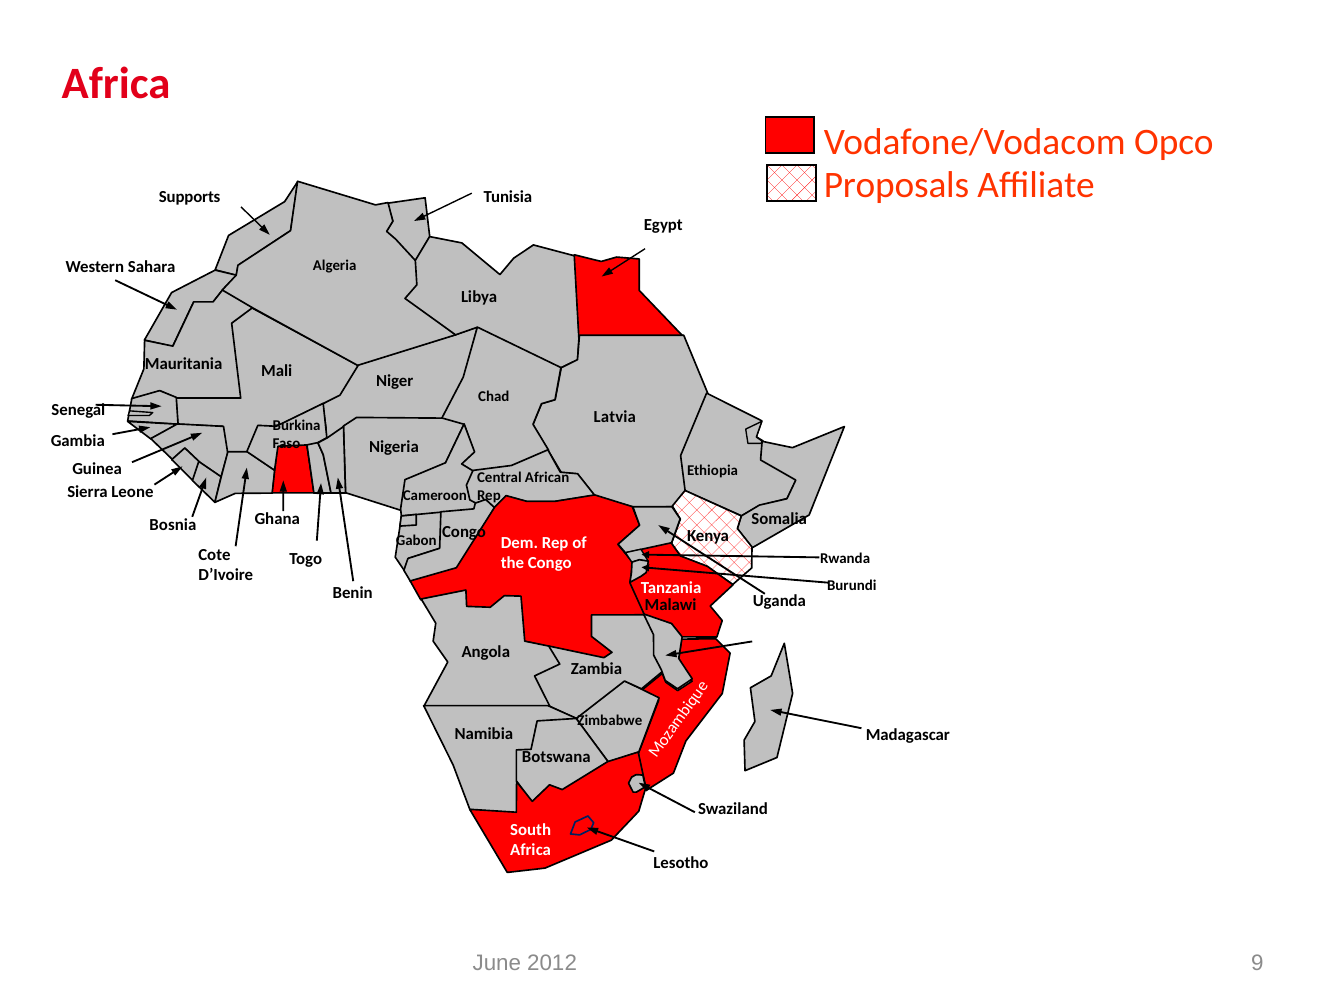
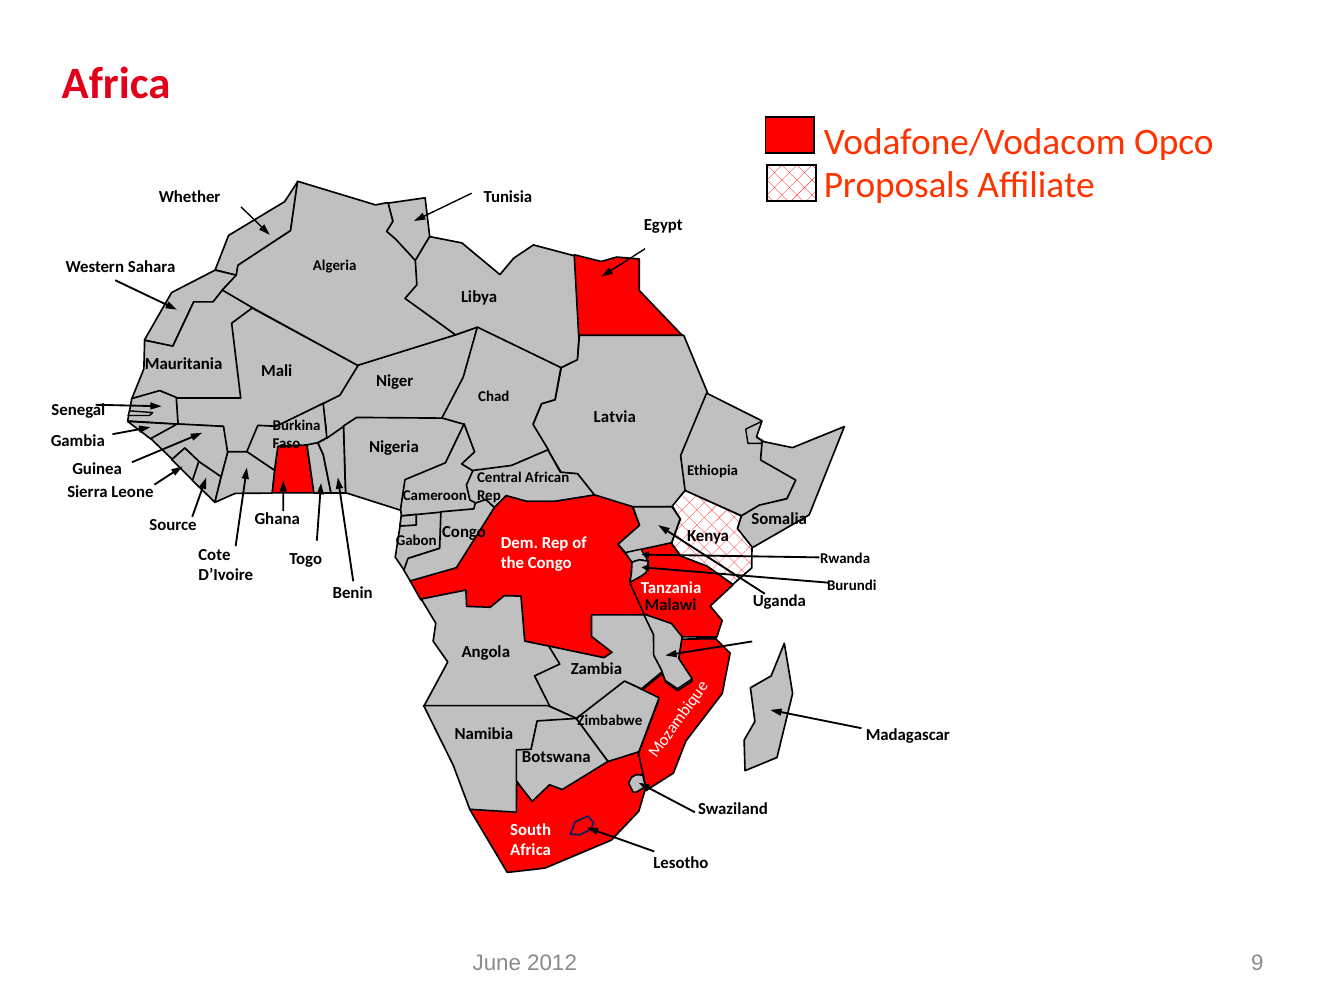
Supports: Supports -> Whether
Bosnia: Bosnia -> Source
